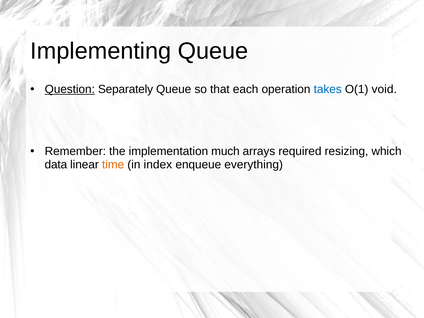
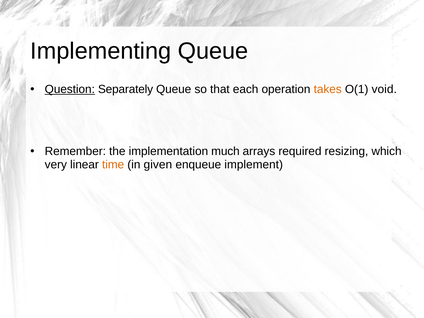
takes colour: blue -> orange
data: data -> very
index: index -> given
everything: everything -> implement
